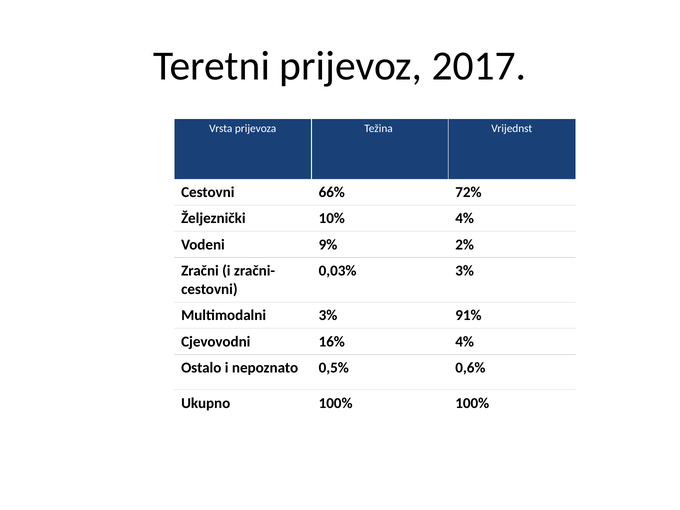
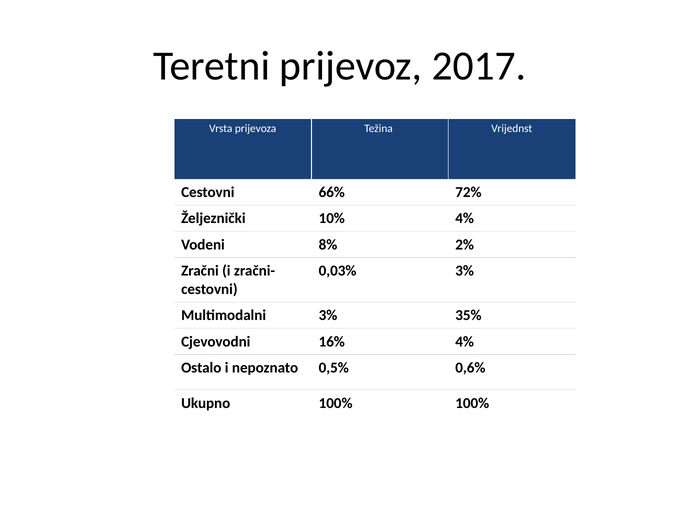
9%: 9% -> 8%
91%: 91% -> 35%
